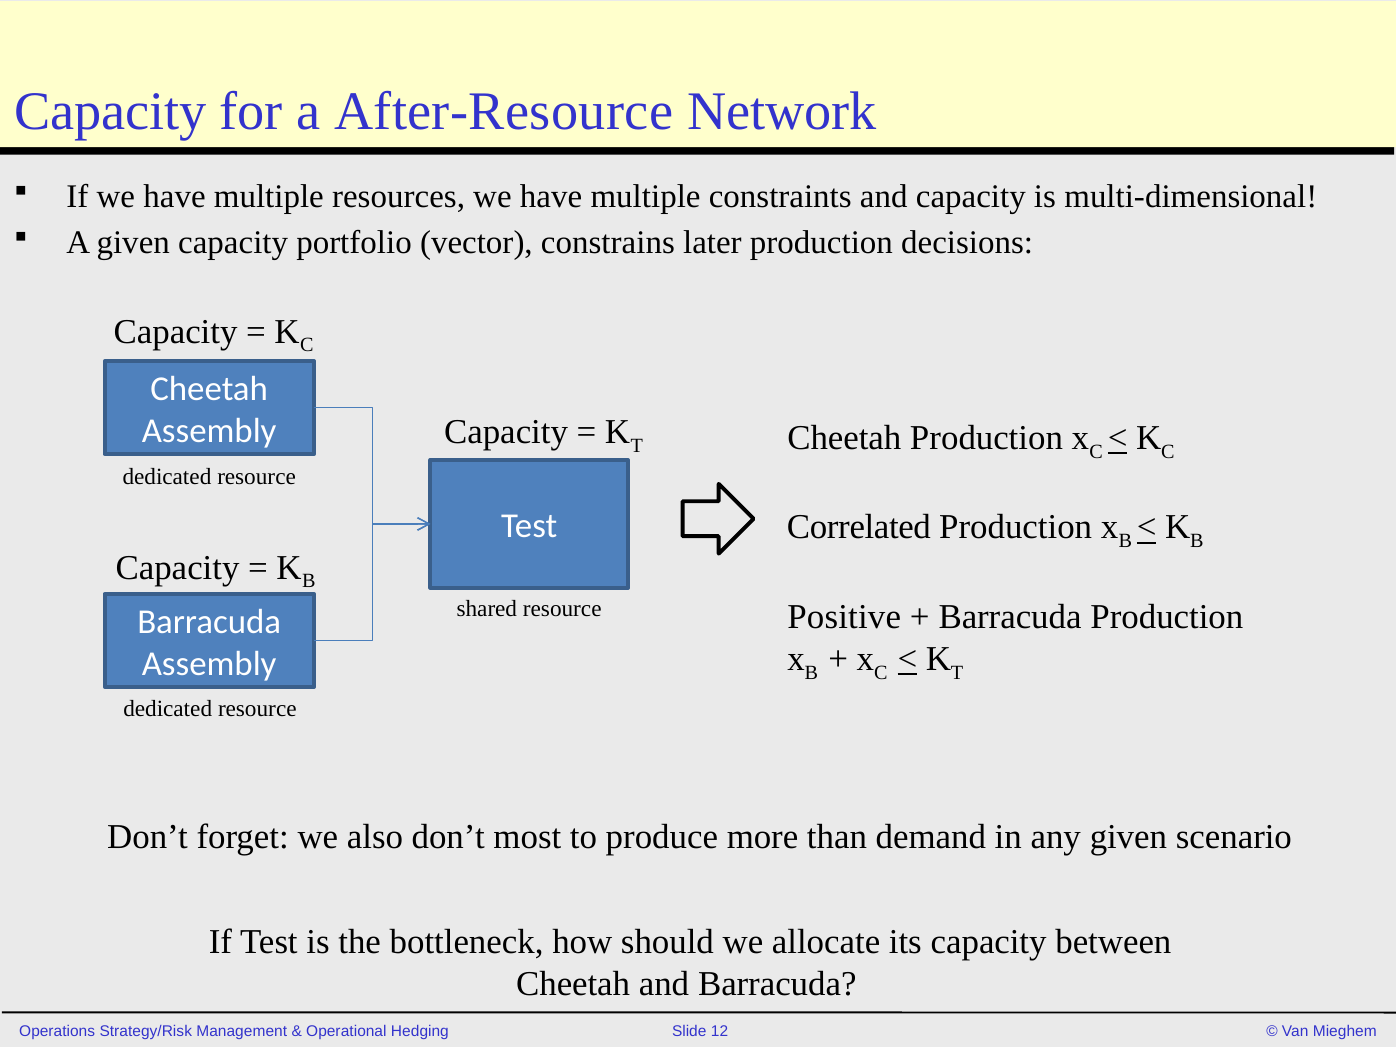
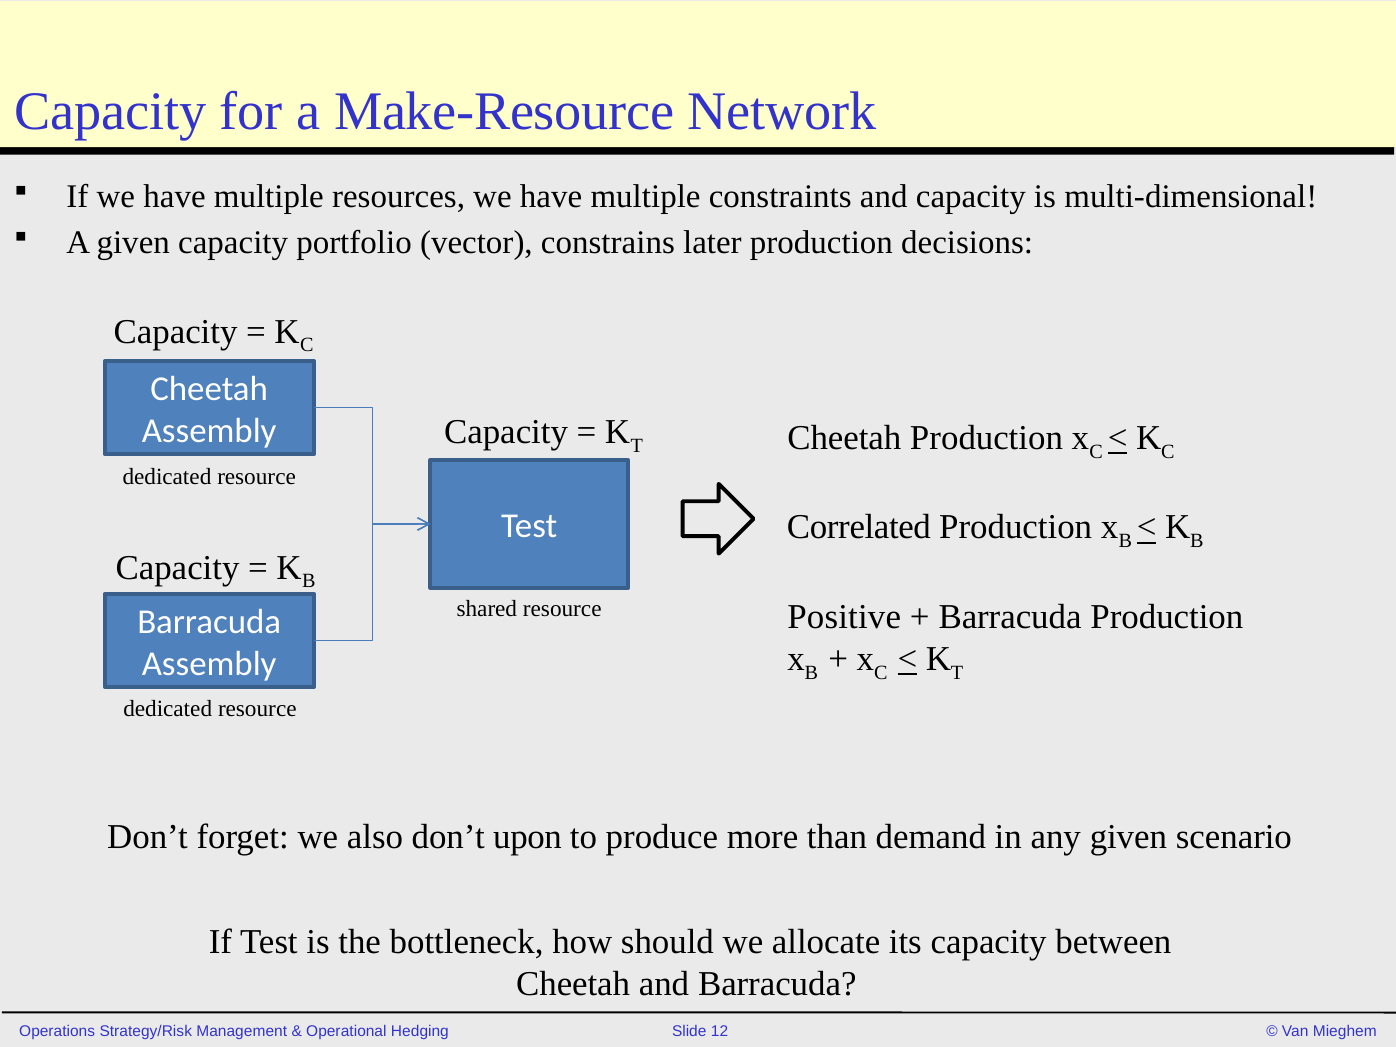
After-Resource: After-Resource -> Make-Resource
most: most -> upon
